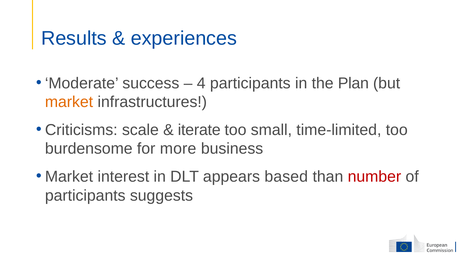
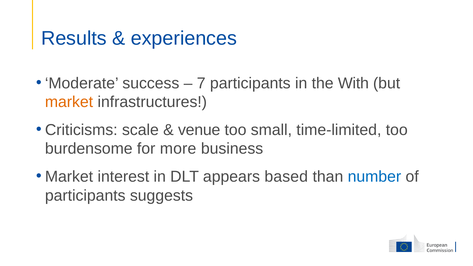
4: 4 -> 7
Plan: Plan -> With
iterate: iterate -> venue
number colour: red -> blue
